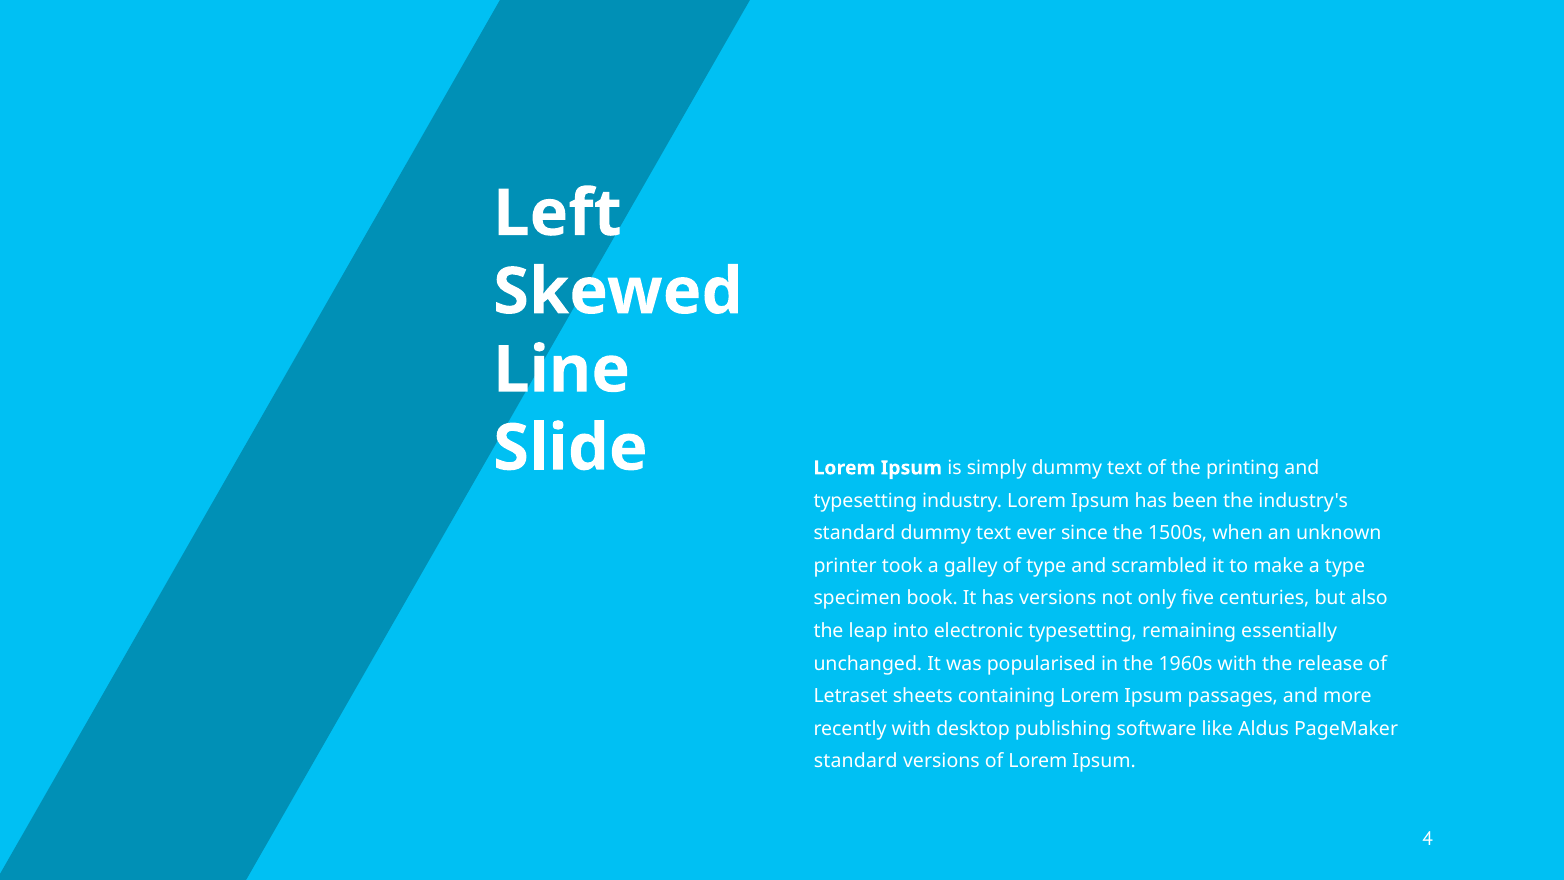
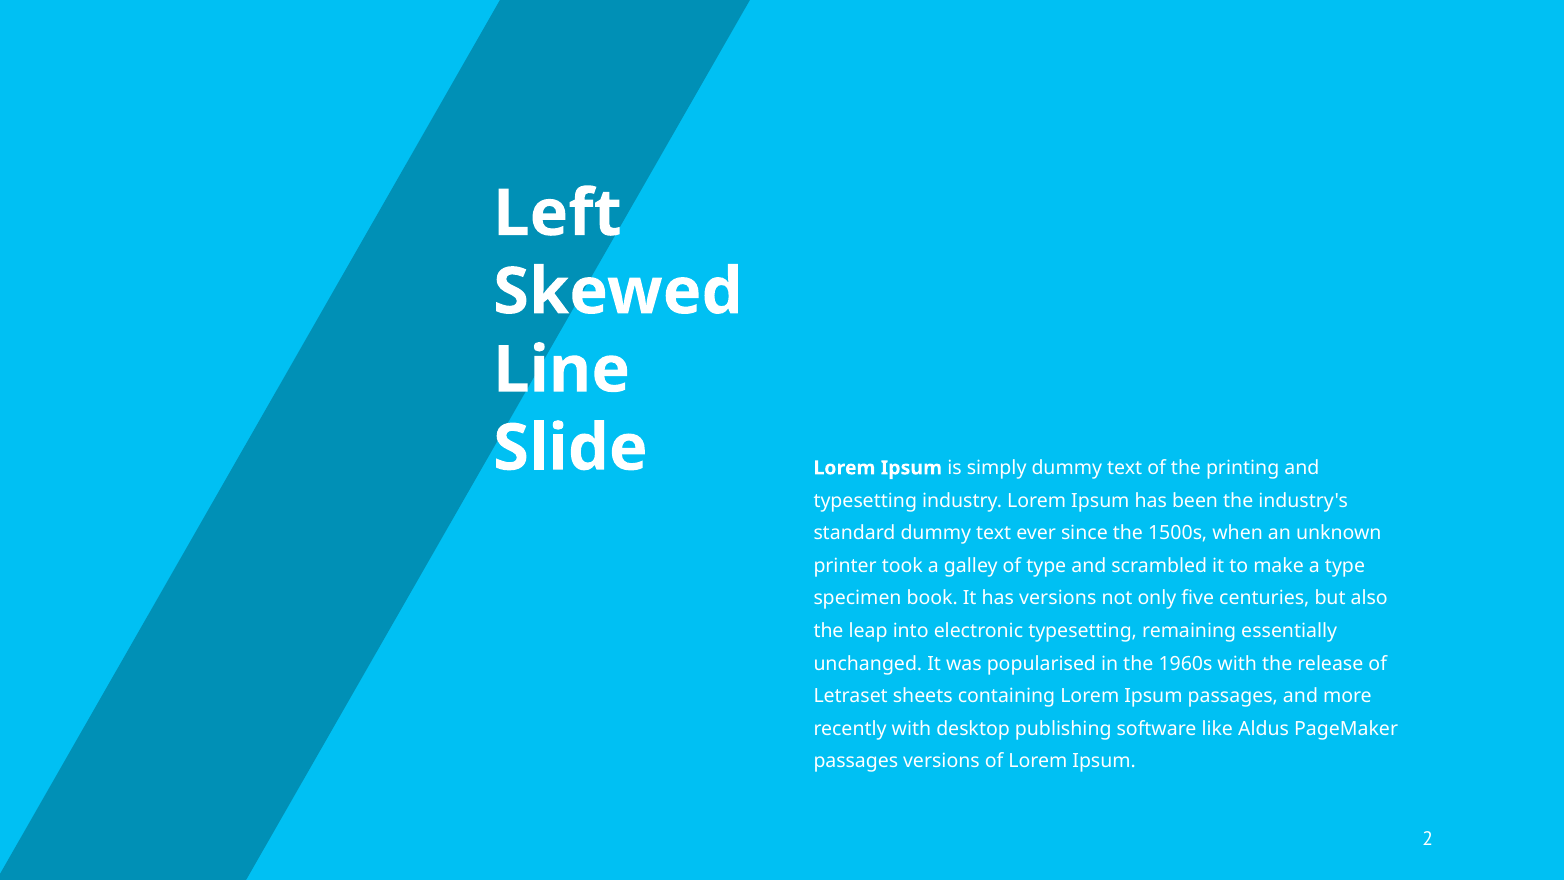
standard at (856, 761): standard -> passages
4: 4 -> 2
